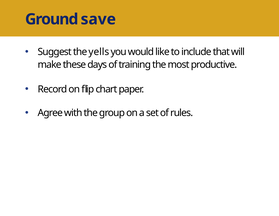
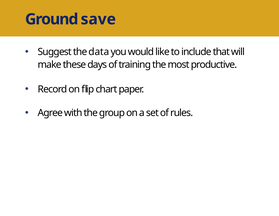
yells: yells -> data
